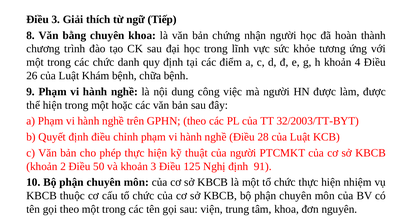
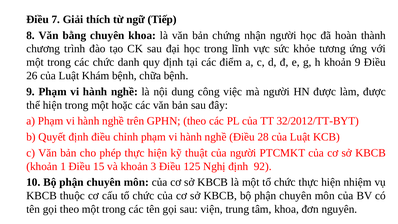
Điều 3: 3 -> 7
khoản 4: 4 -> 9
32/2003/TT-BYT: 32/2003/TT-BYT -> 32/2012/TT-BYT
2: 2 -> 1
50: 50 -> 15
91: 91 -> 92
